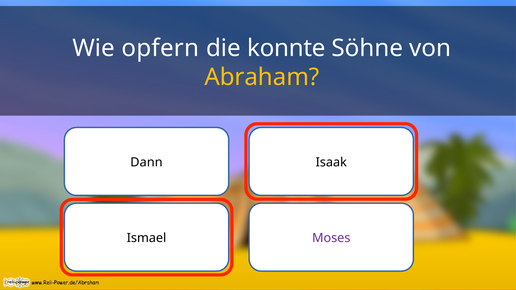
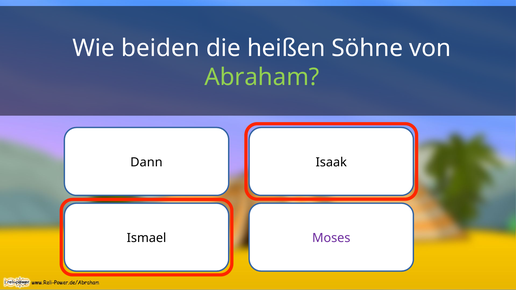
opfern: opfern -> beiden
konnte: konnte -> heißen
Abraham colour: yellow -> light green
